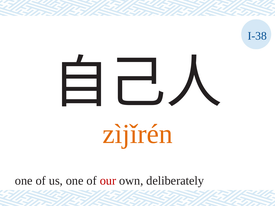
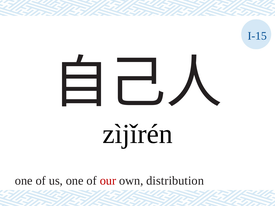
I-38: I-38 -> I-15
zìjǐrén colour: orange -> black
deliberately: deliberately -> distribution
